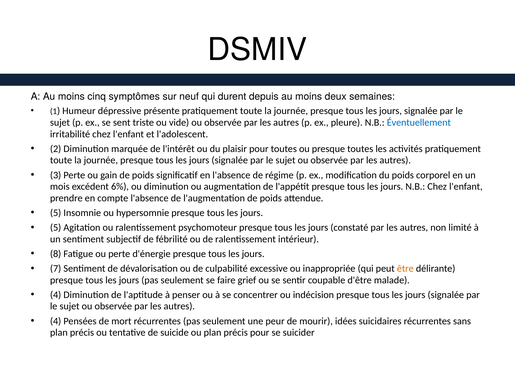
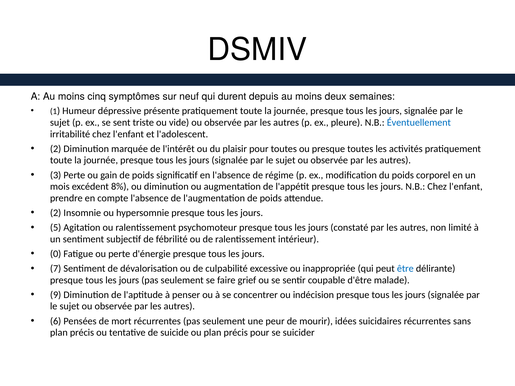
6%: 6% -> 8%
5 at (56, 213): 5 -> 2
8: 8 -> 0
être colour: orange -> blue
4 at (56, 295): 4 -> 9
4 at (56, 321): 4 -> 6
